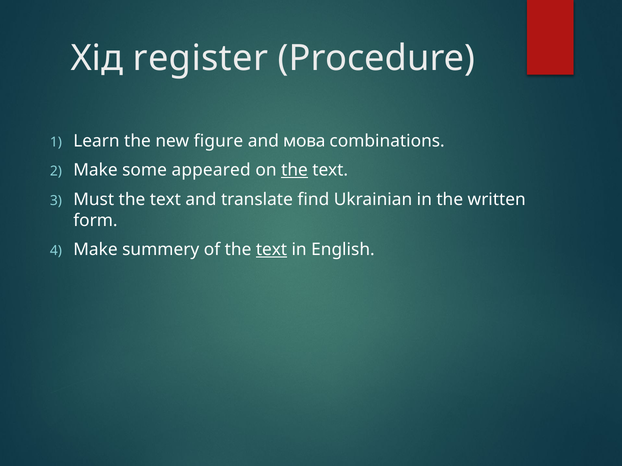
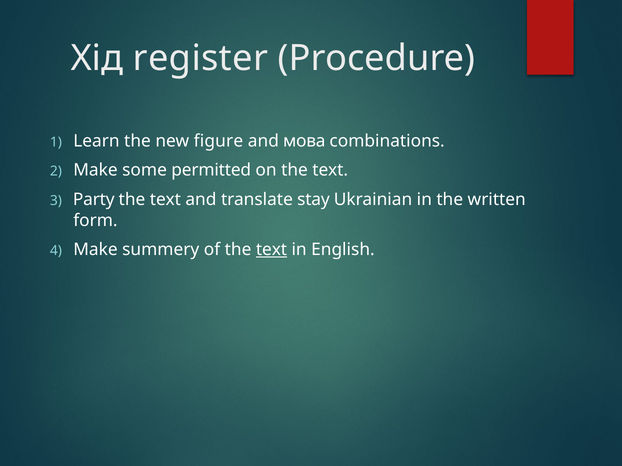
appeared: appeared -> permitted
the at (294, 170) underline: present -> none
Must: Must -> Party
find: find -> stay
